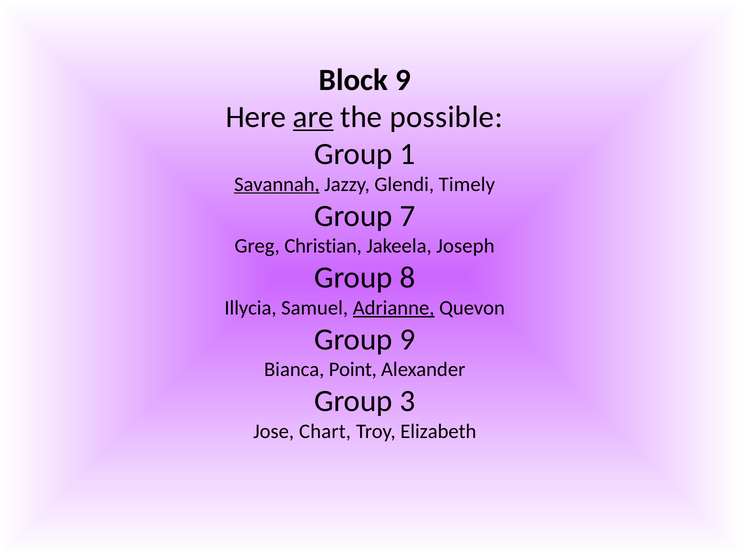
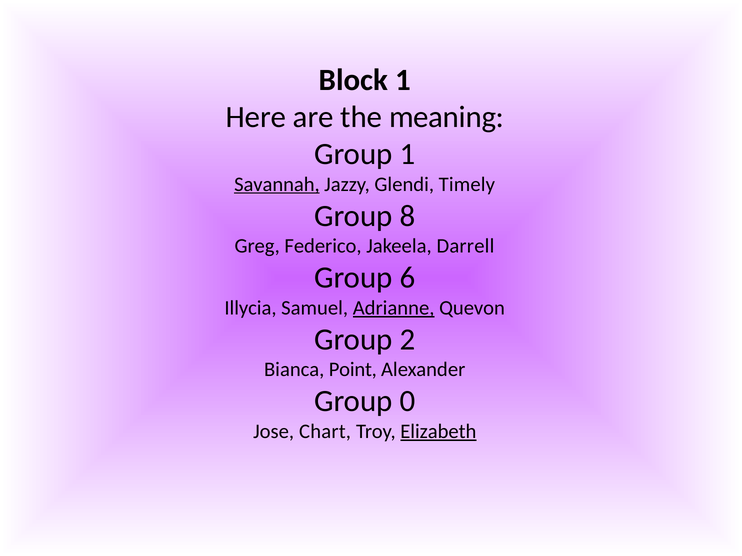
Block 9: 9 -> 1
are underline: present -> none
possible: possible -> meaning
7: 7 -> 8
Christian: Christian -> Federico
Joseph: Joseph -> Darrell
8: 8 -> 6
Group 9: 9 -> 2
3: 3 -> 0
Elizabeth underline: none -> present
